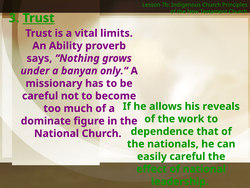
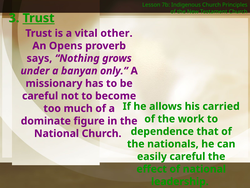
limits: limits -> other
Ability: Ability -> Opens
reveals: reveals -> carried
